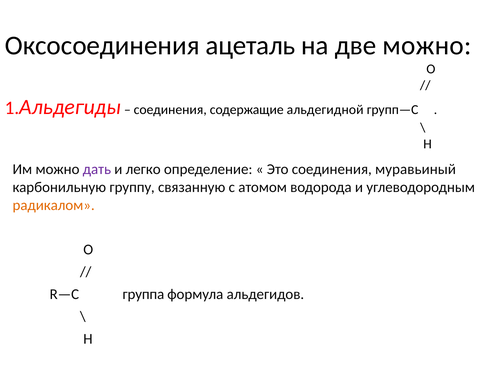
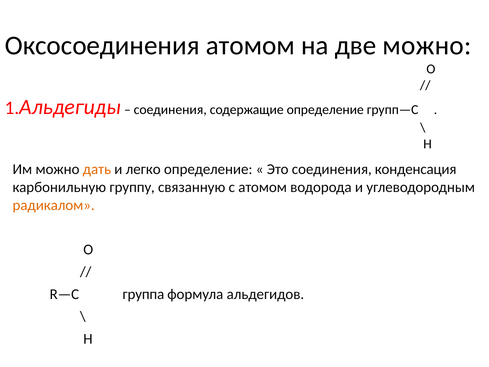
Оксосоединения ацеталь: ацеталь -> атомом
содержащие альдегидной: альдегидной -> определение
дать colour: purple -> orange
муравьиный: муравьиный -> конденсация
